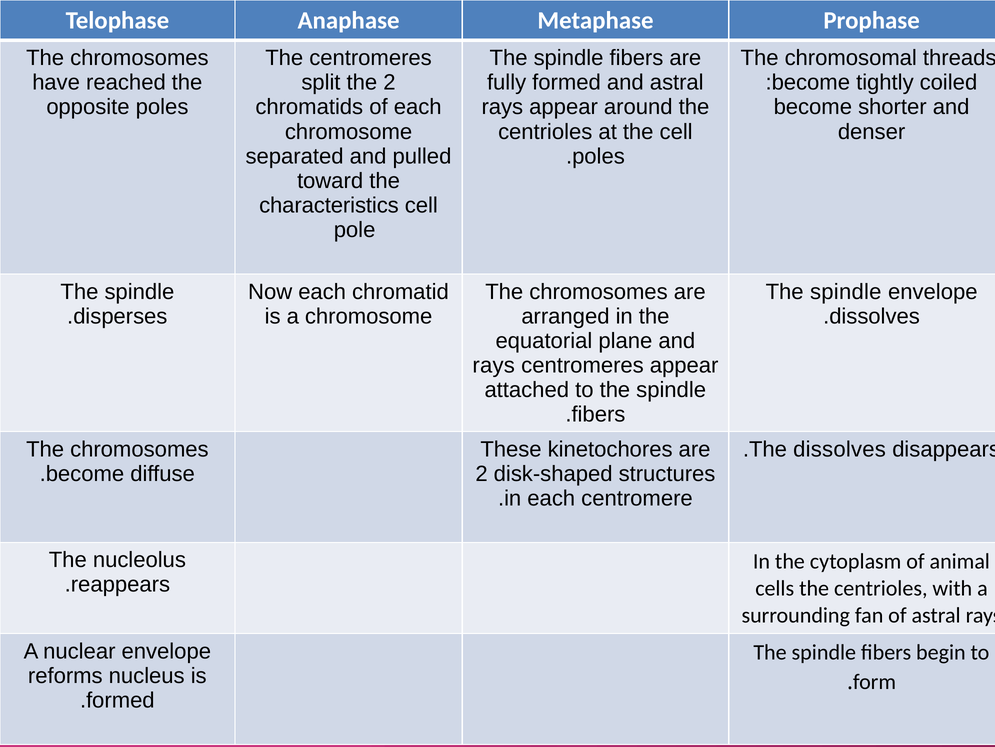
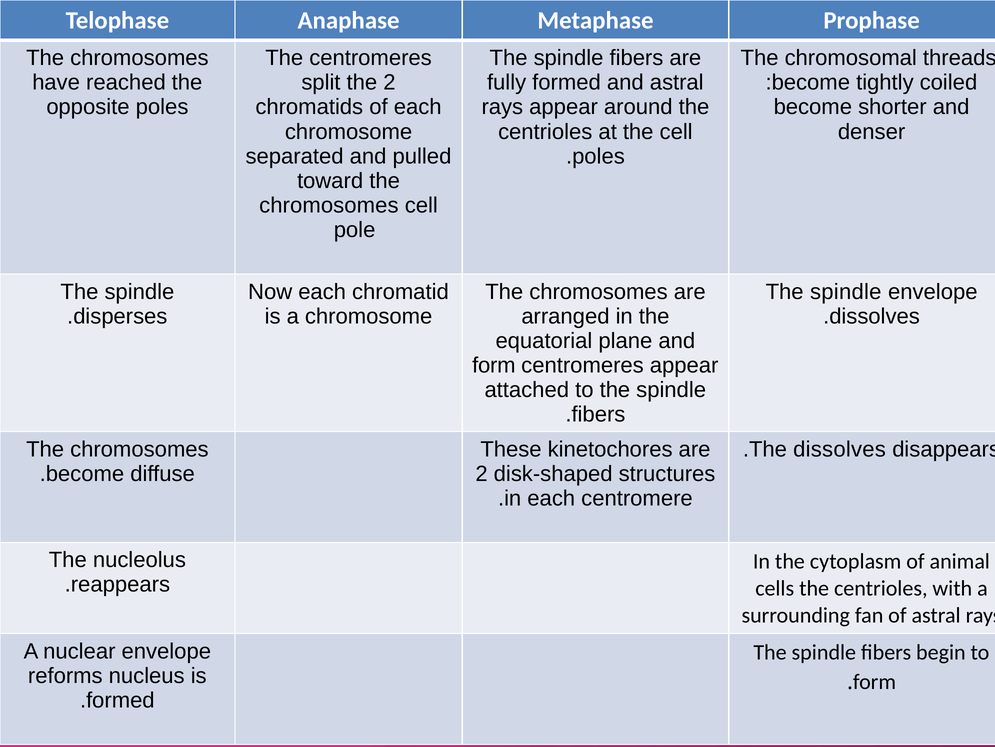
characteristics at (329, 205): characteristics -> chromosomes
rays at (494, 365): rays -> form
